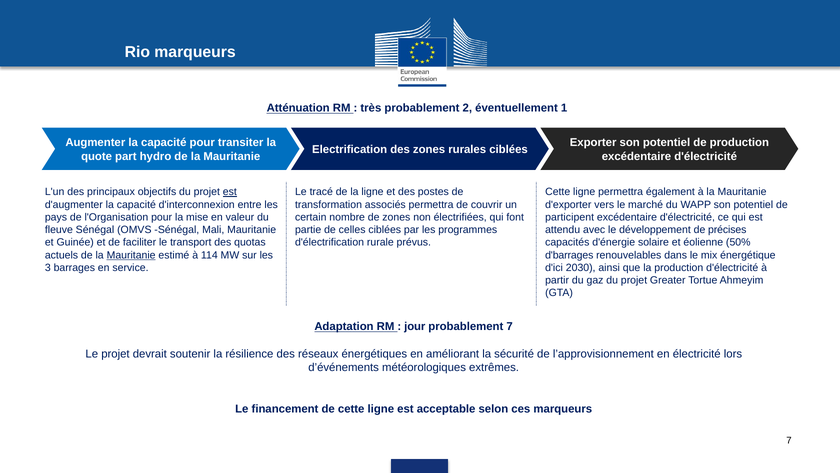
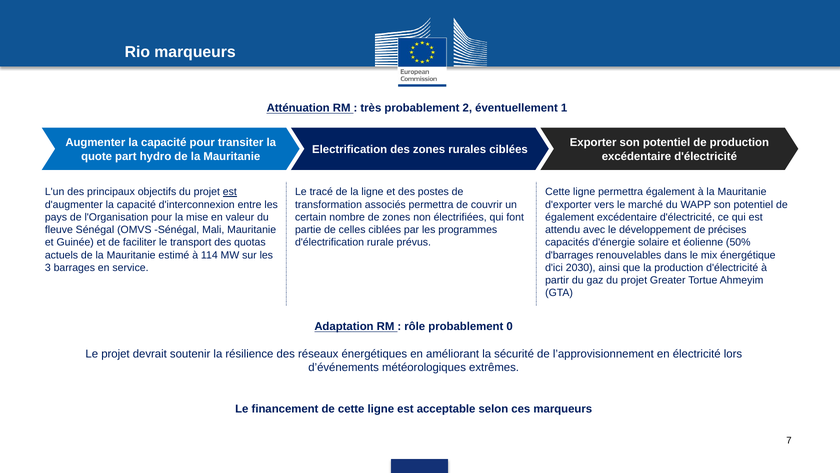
participent at (570, 217): participent -> également
Mauritanie at (131, 255) underline: present -> none
jour: jour -> rôle
probablement 7: 7 -> 0
